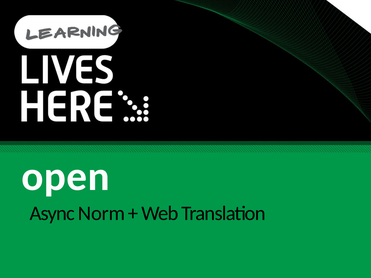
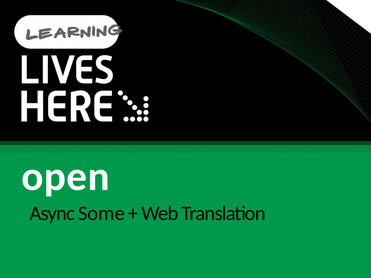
Norm: Norm -> Some
